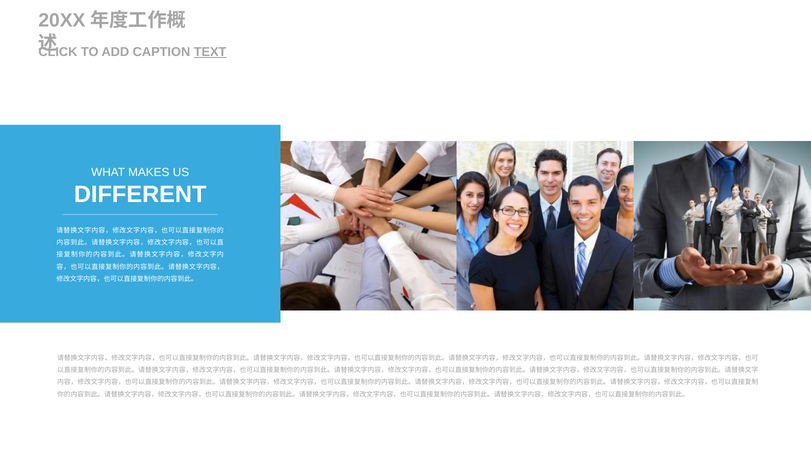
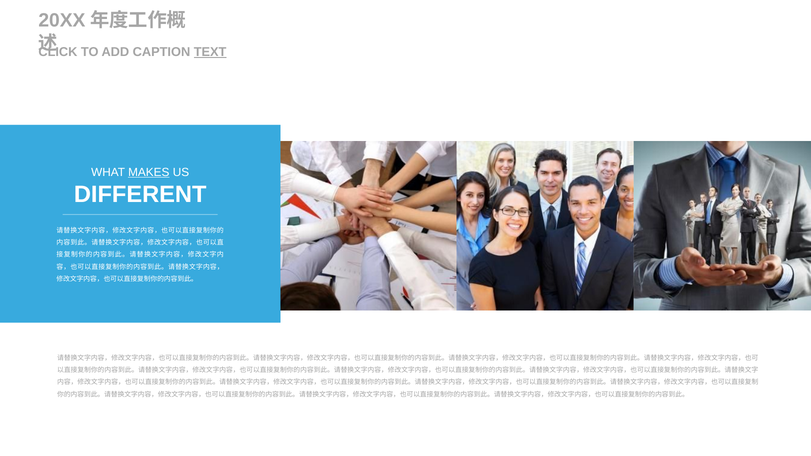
MAKES underline: none -> present
